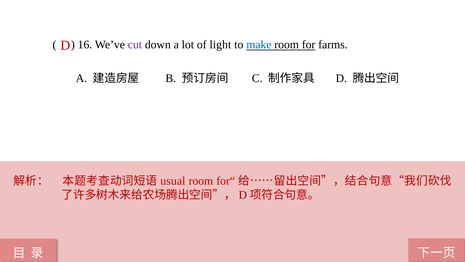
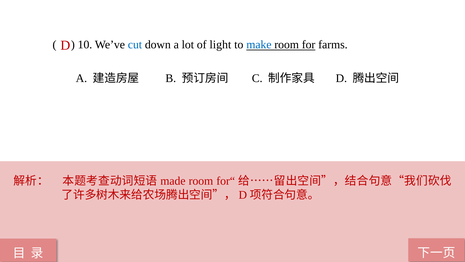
16: 16 -> 10
cut colour: purple -> blue
usual: usual -> made
